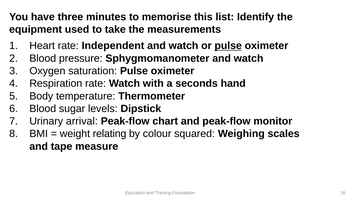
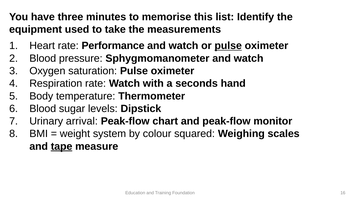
Independent: Independent -> Performance
relating: relating -> system
tape underline: none -> present
